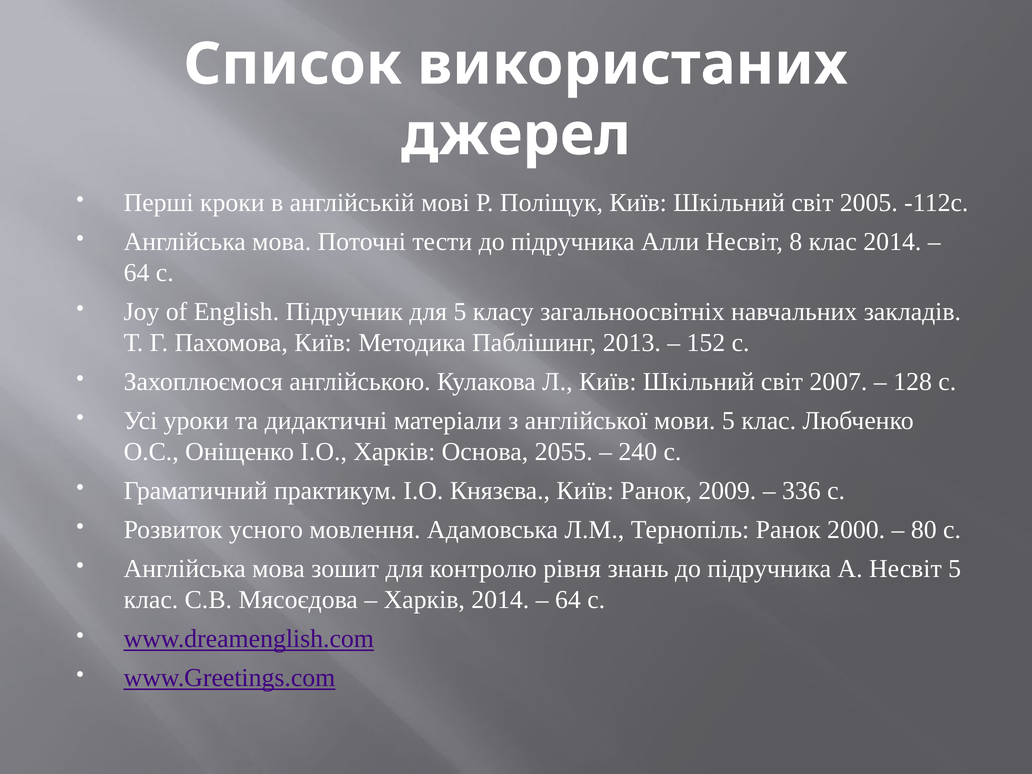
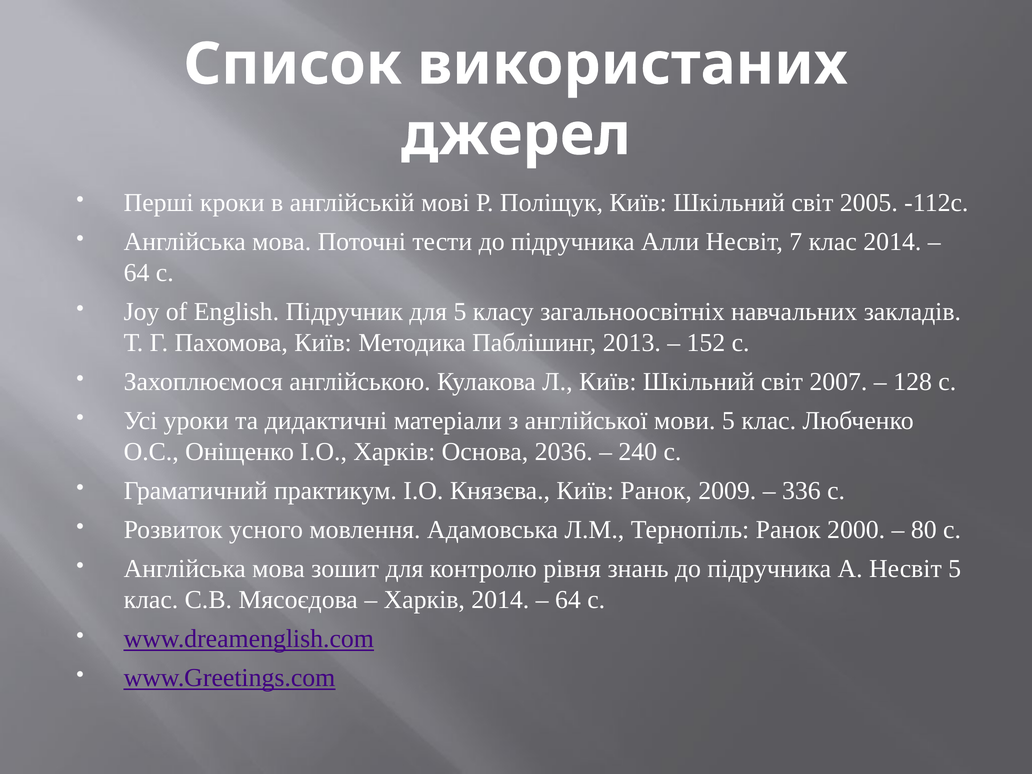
8: 8 -> 7
2055: 2055 -> 2036
